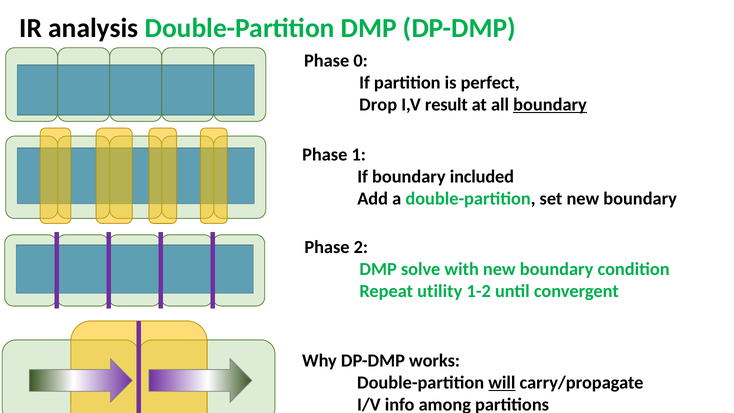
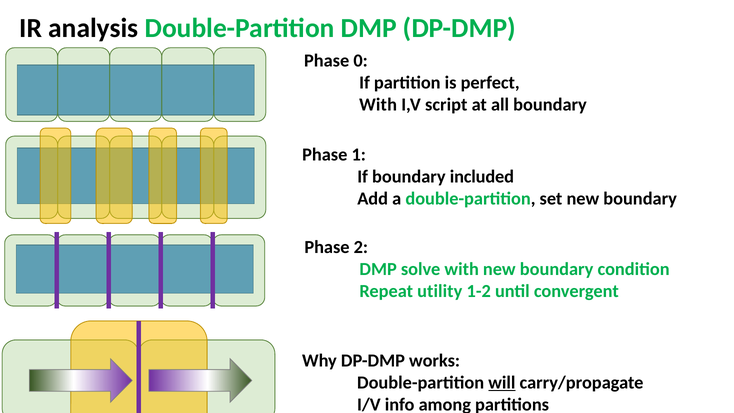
Drop at (378, 105): Drop -> With
result: result -> script
boundary at (550, 105) underline: present -> none
